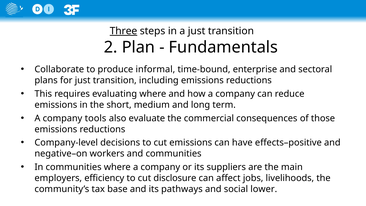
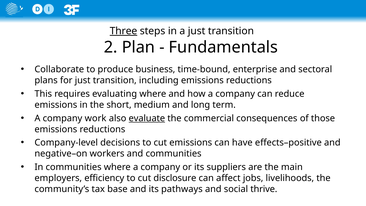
informal: informal -> business
tools: tools -> work
evaluate underline: none -> present
lower: lower -> thrive
